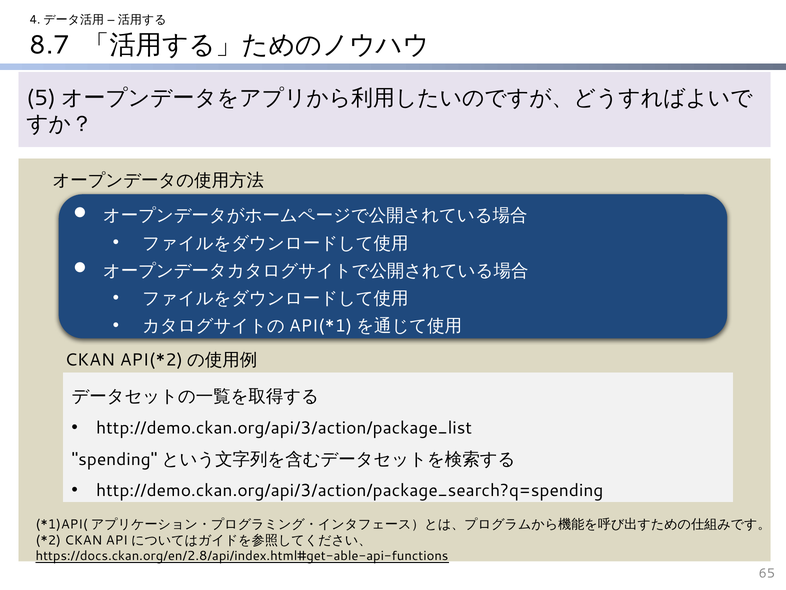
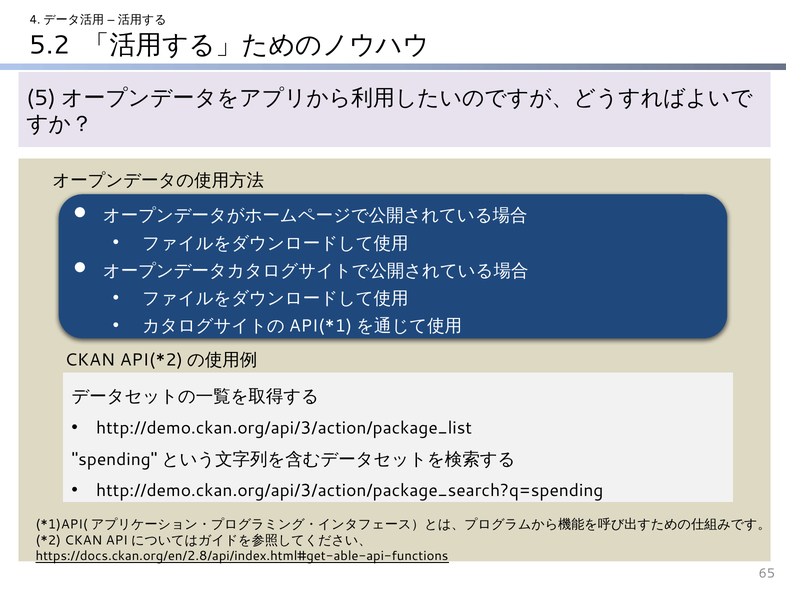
8.7: 8.7 -> 5.2
